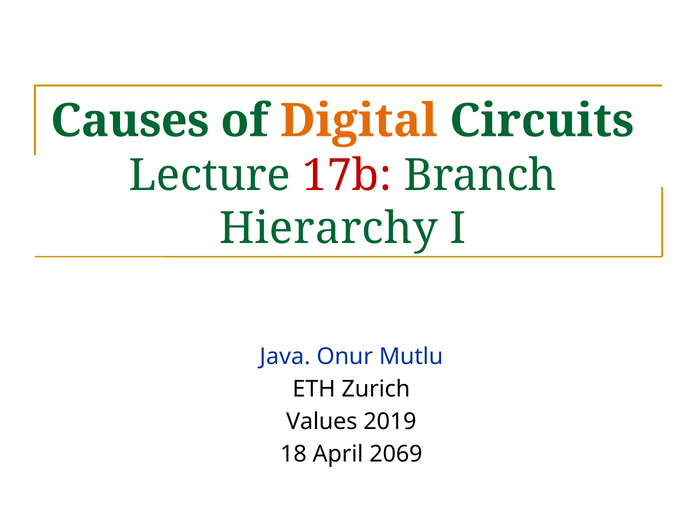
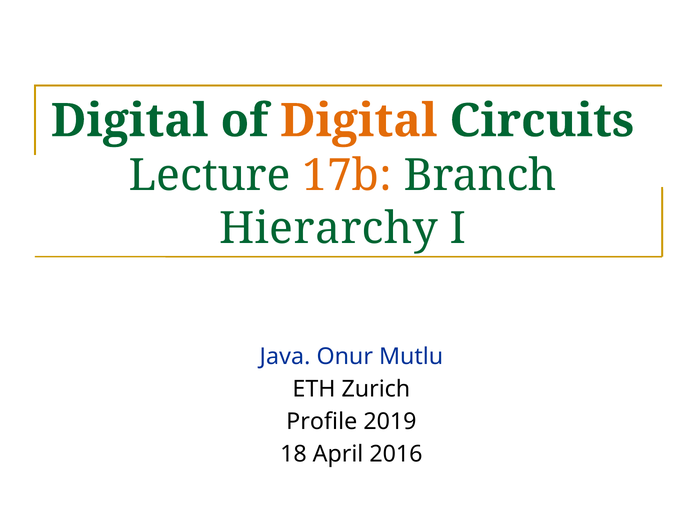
Causes at (130, 121): Causes -> Digital
17b colour: red -> orange
Values: Values -> Profile
2069: 2069 -> 2016
